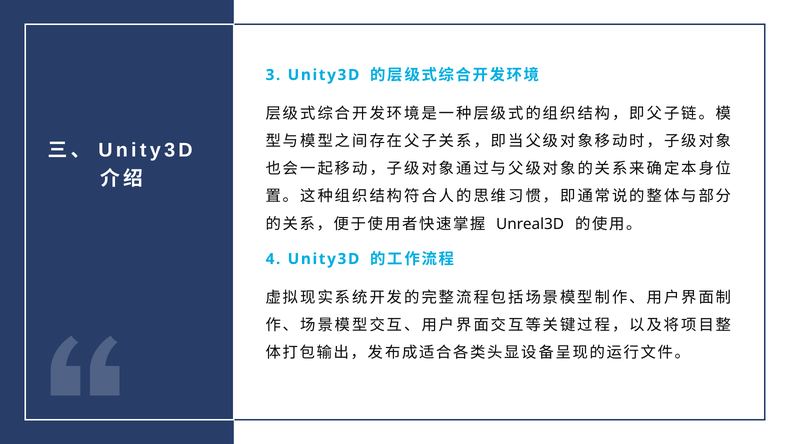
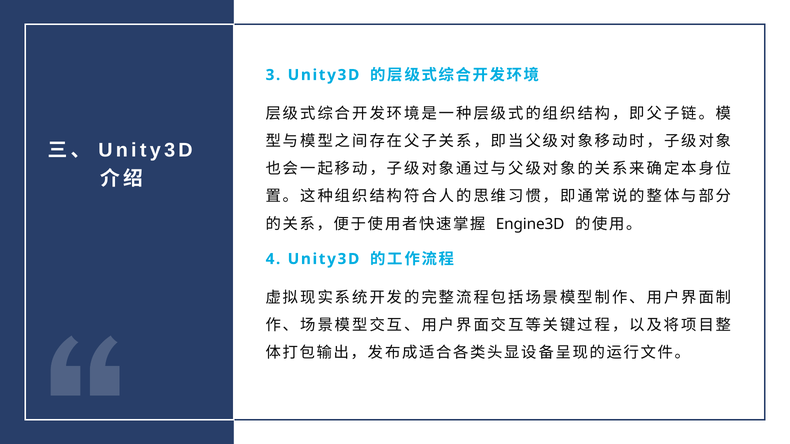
Unreal3D: Unreal3D -> Engine3D
